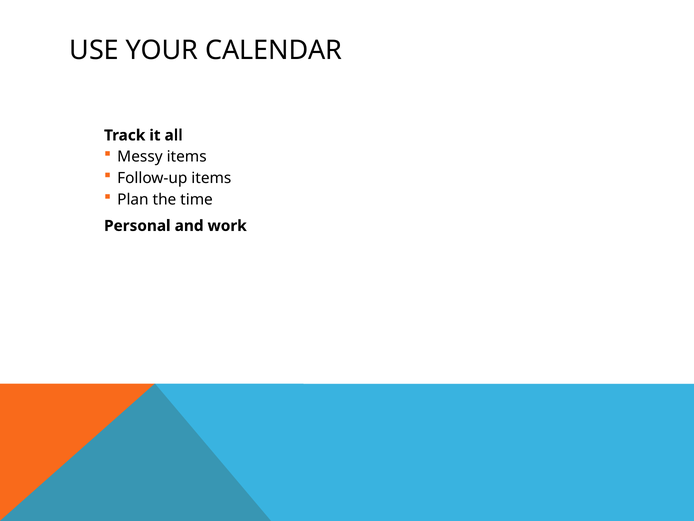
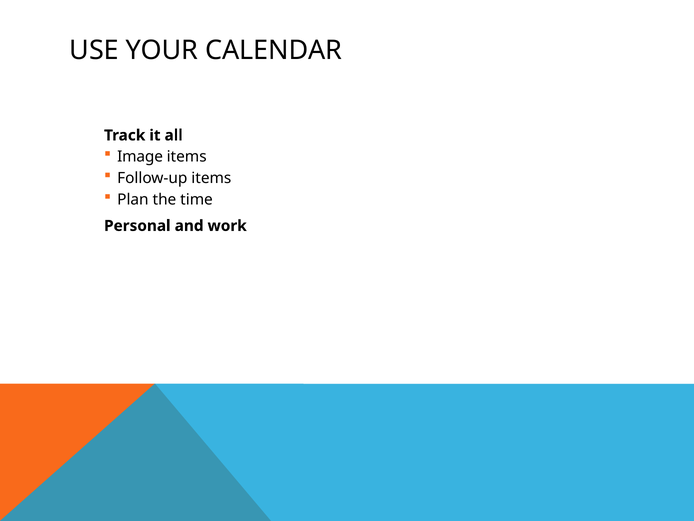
Messy: Messy -> Image
